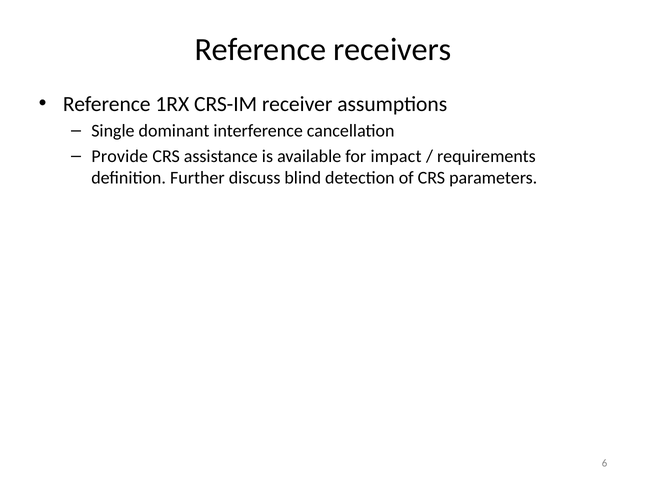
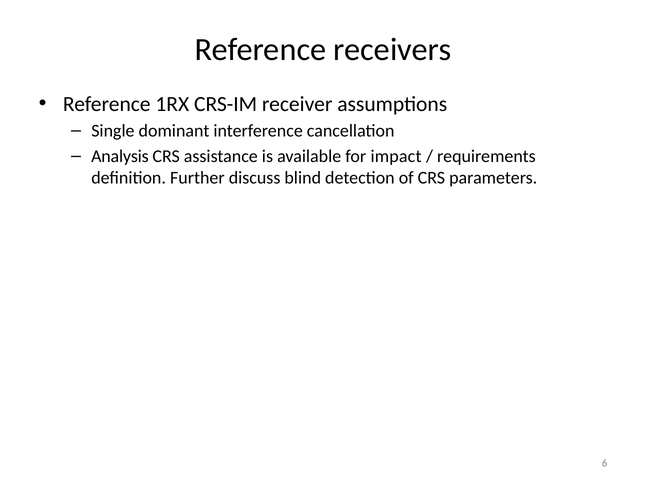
Provide: Provide -> Analysis
